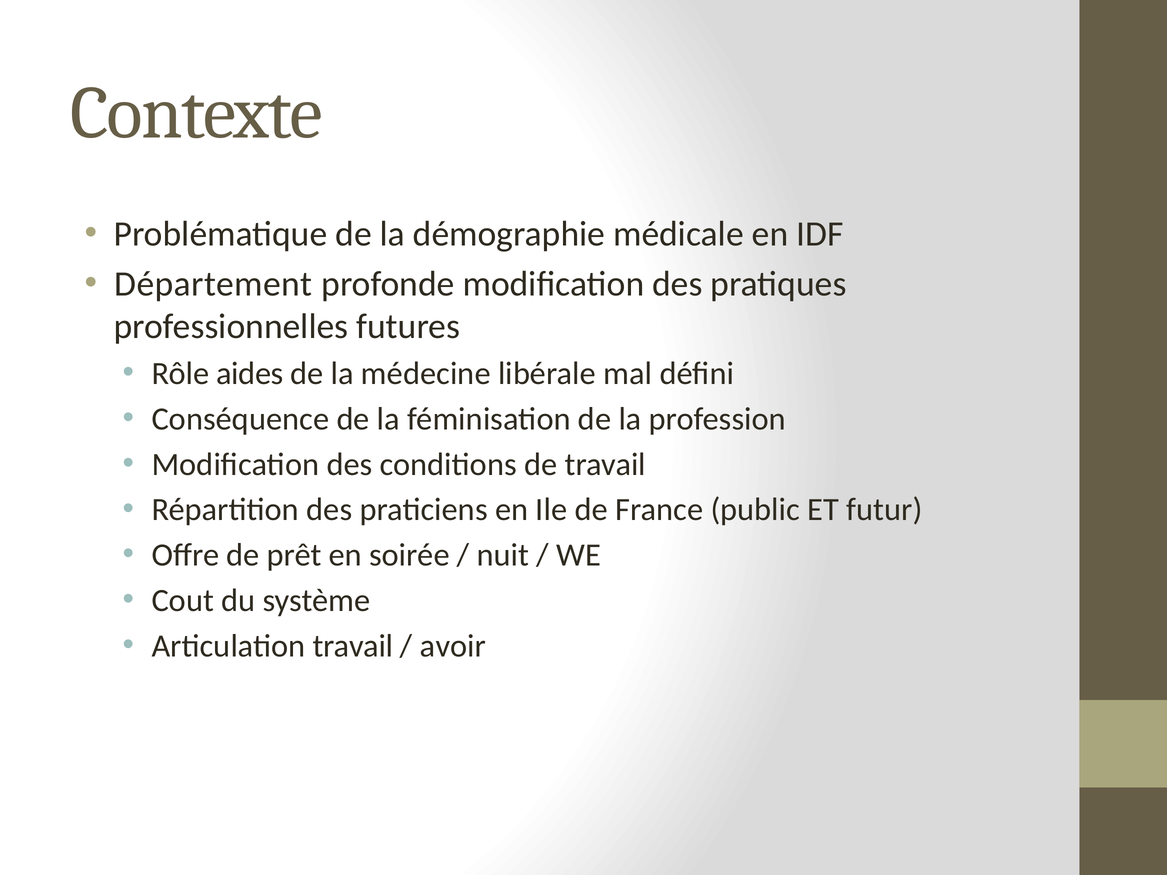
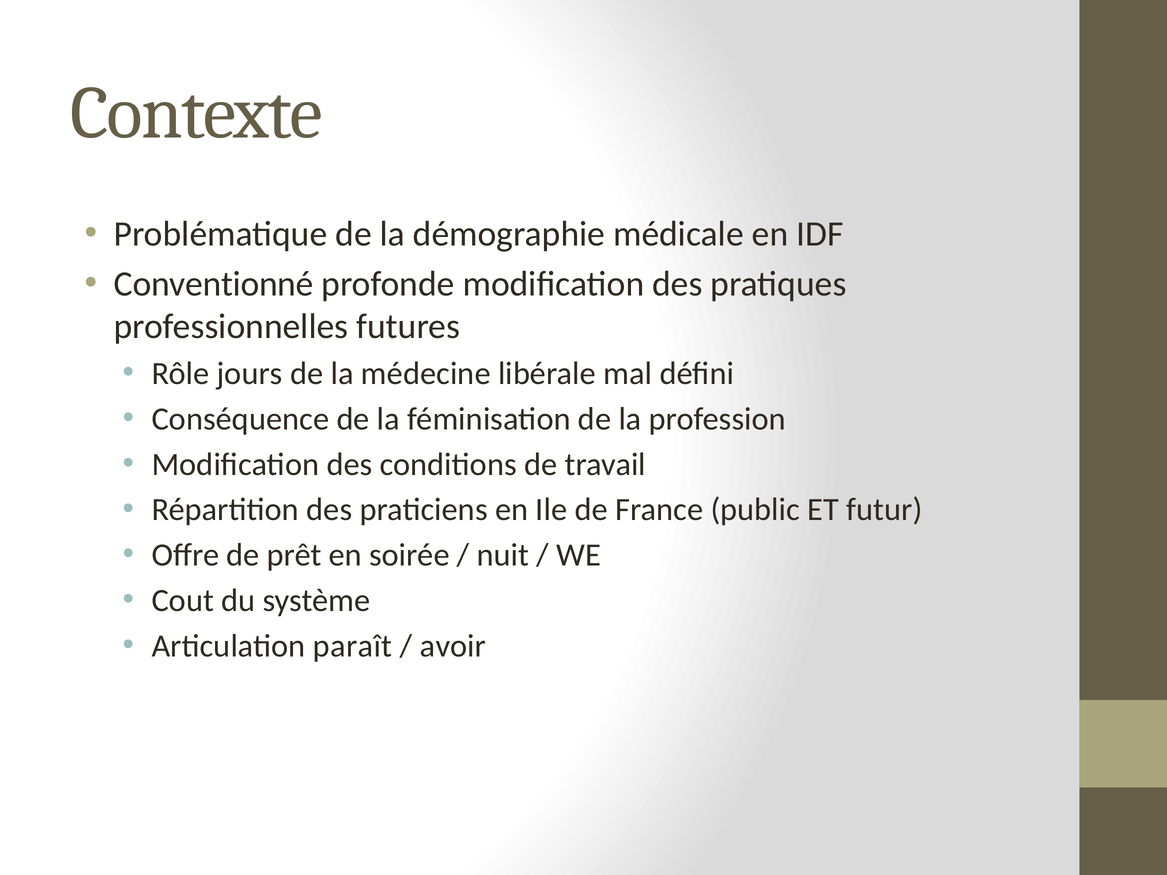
Département: Département -> Conventionné
aides: aides -> jours
Articulation travail: travail -> paraît
